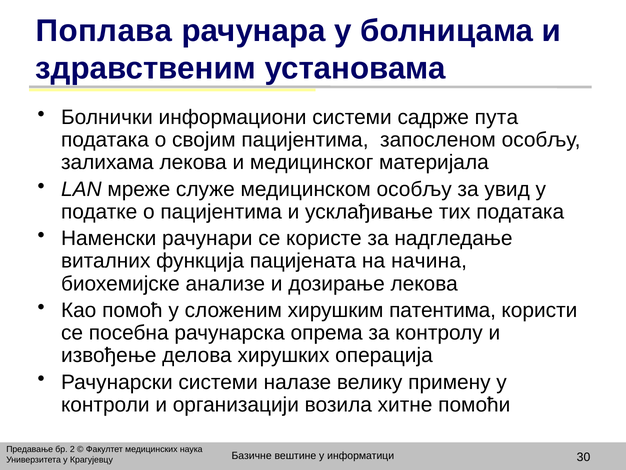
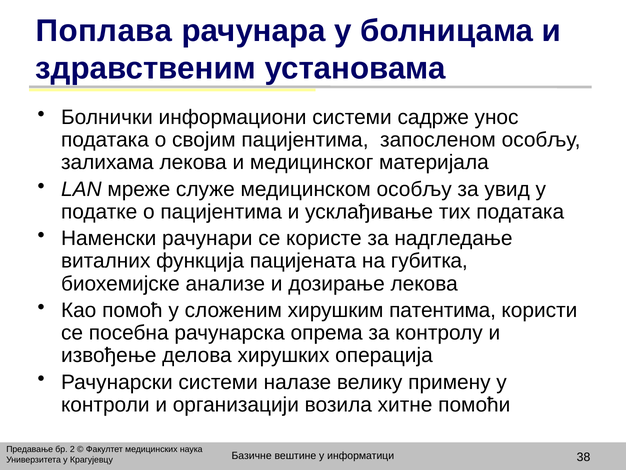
пута: пута -> унос
начина: начина -> губитка
30: 30 -> 38
